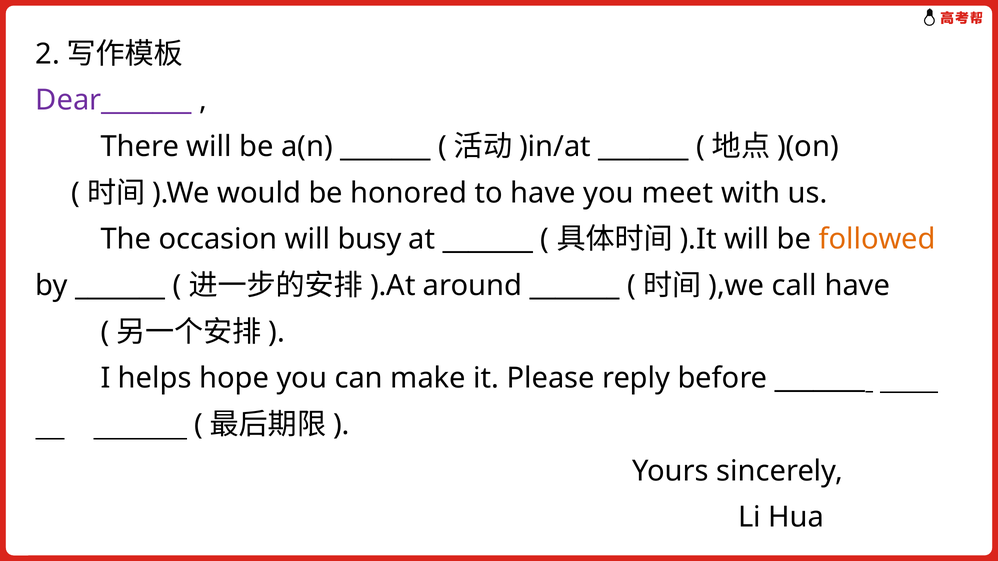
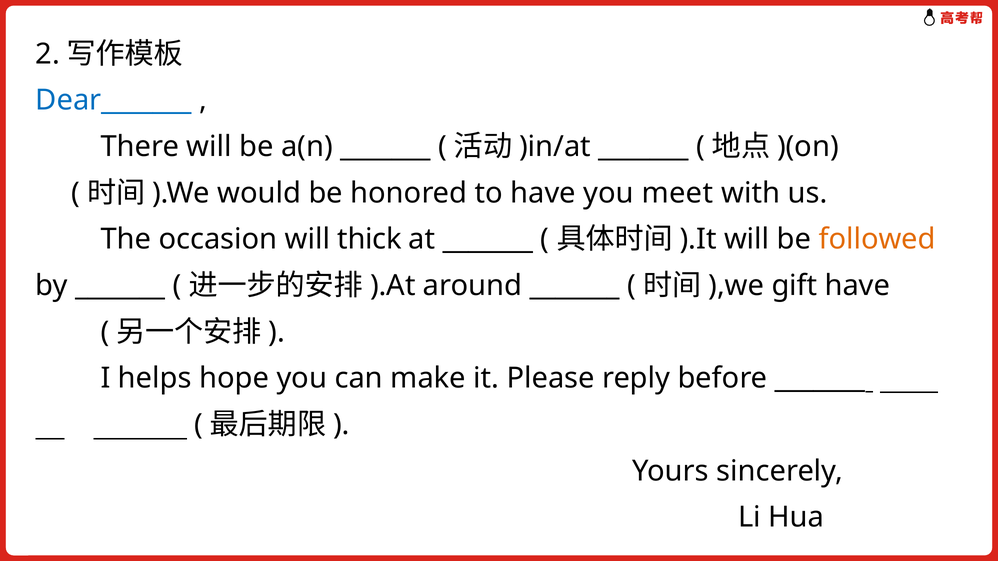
Dear_______ colour: purple -> blue
busy: busy -> thick
call: call -> gift
